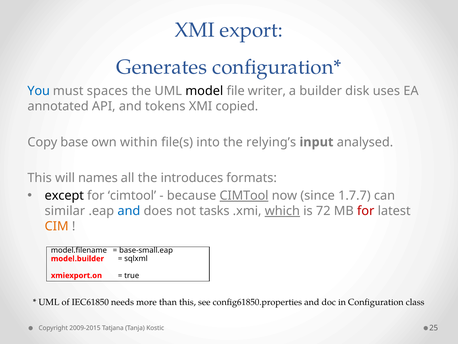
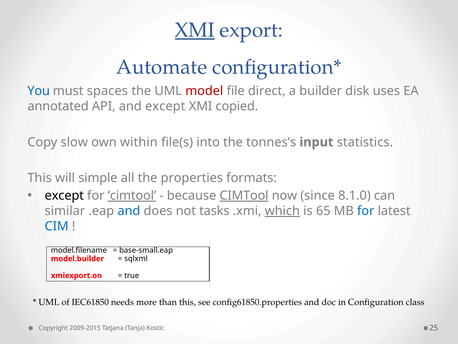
XMI at (195, 30) underline: none -> present
Generates: Generates -> Automate
model colour: black -> red
writer: writer -> direct
and tokens: tokens -> except
base: base -> slow
relying’s: relying’s -> tonnes’s
analysed: analysed -> statistics
names: names -> simple
introduces: introduces -> properties
cimtool at (132, 195) underline: none -> present
1.7.7: 1.7.7 -> 8.1.0
72: 72 -> 65
for at (366, 211) colour: red -> blue
CIM colour: orange -> blue
